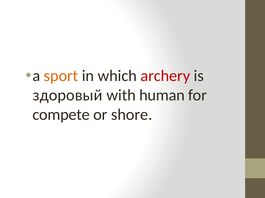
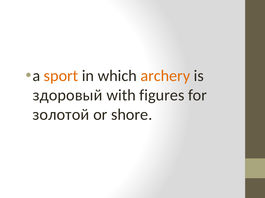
archery colour: red -> orange
human: human -> figures
compete: compete -> золотой
